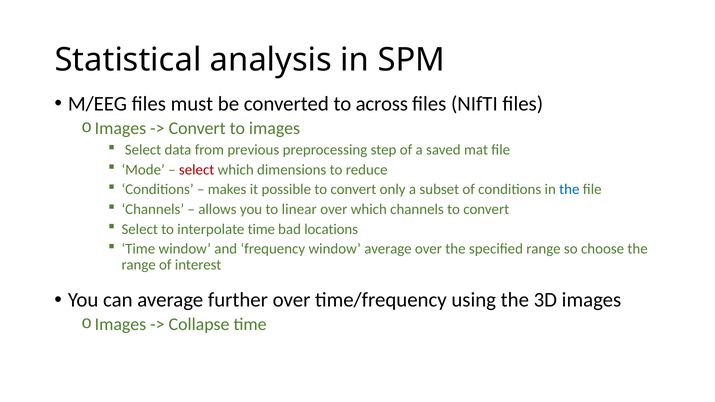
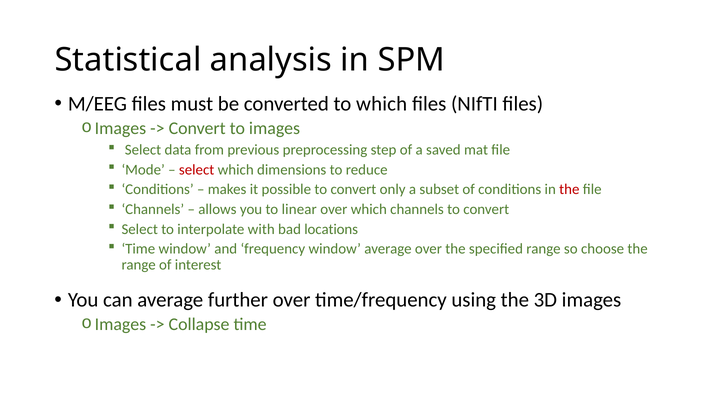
to across: across -> which
the at (569, 190) colour: blue -> red
interpolate time: time -> with
